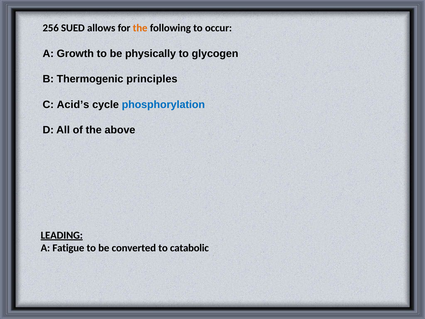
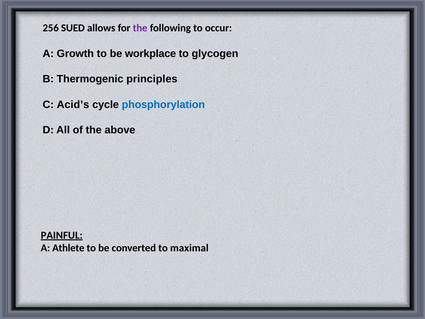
the at (140, 28) colour: orange -> purple
physically: physically -> workplace
LEADING: LEADING -> PAINFUL
Fatigue: Fatigue -> Athlete
catabolic: catabolic -> maximal
